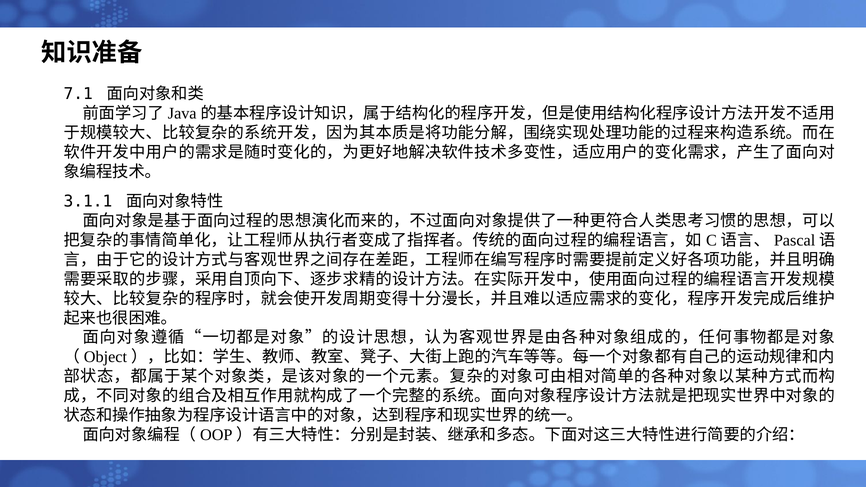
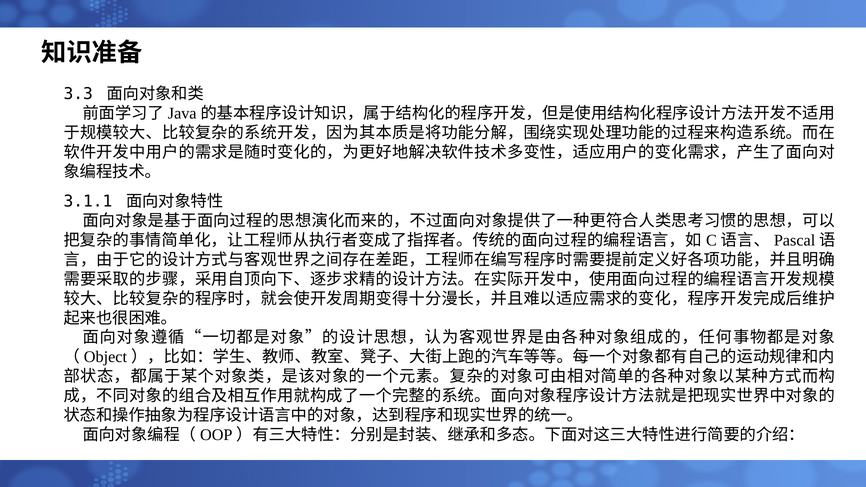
7.1: 7.1 -> 3.3
